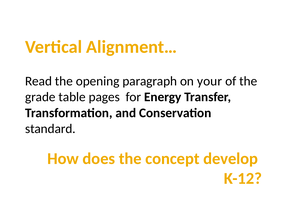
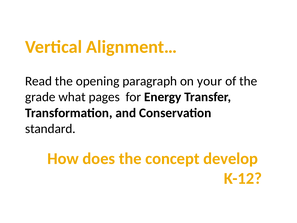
table: table -> what
